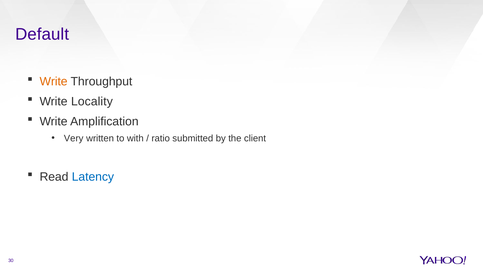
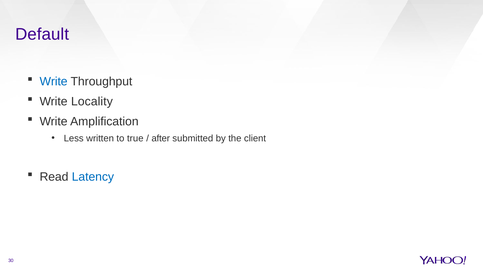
Write at (54, 81) colour: orange -> blue
Very: Very -> Less
with: with -> true
ratio: ratio -> after
